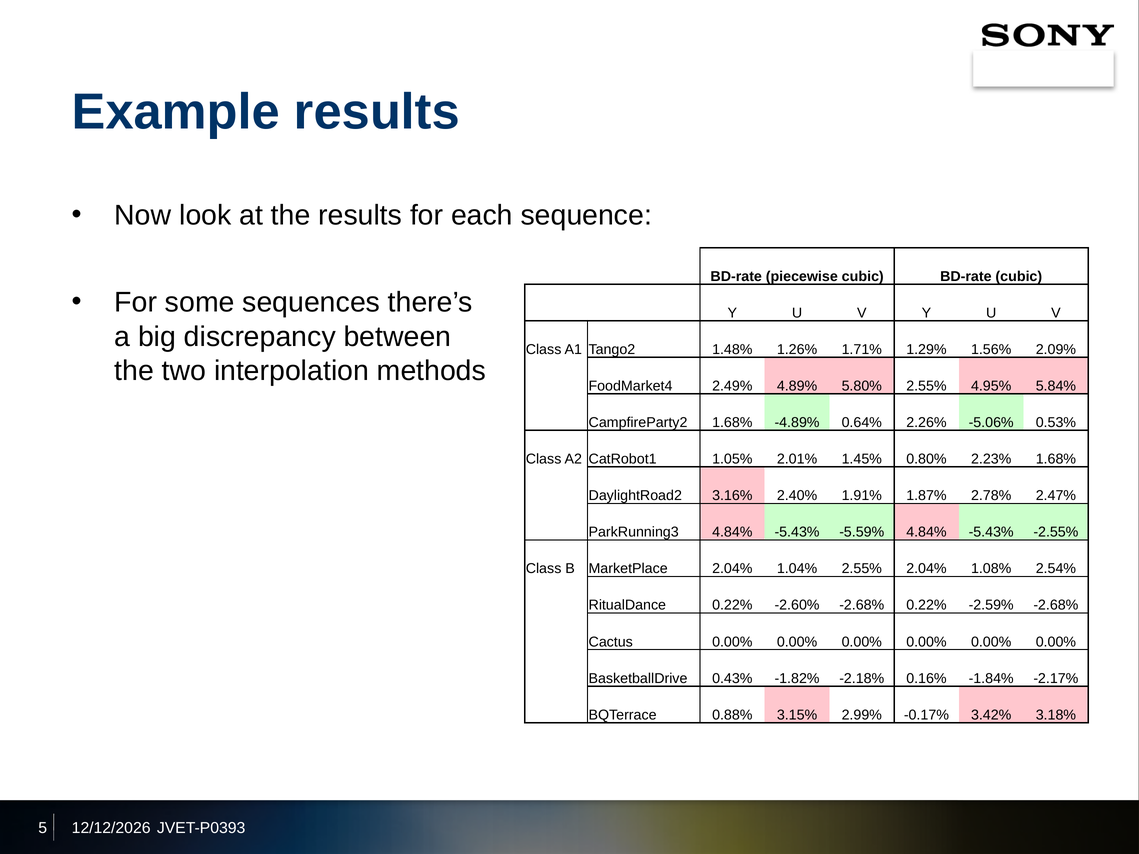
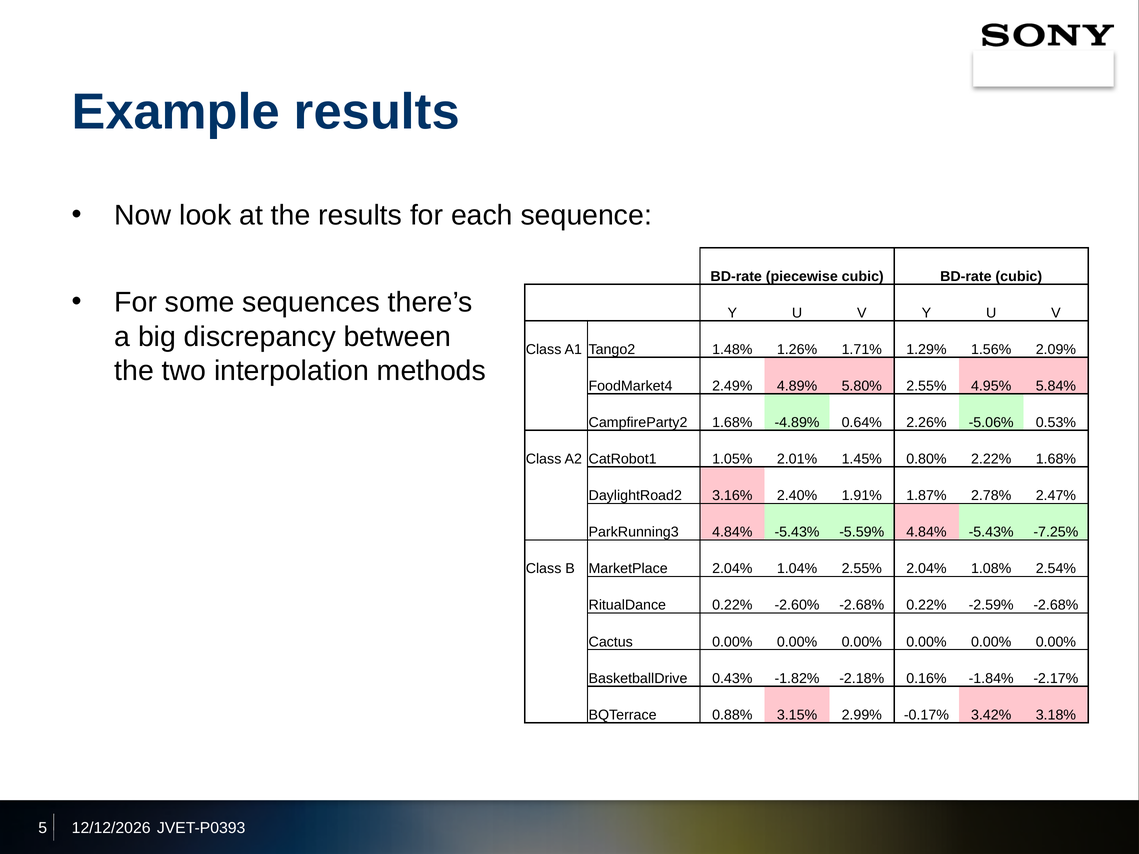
2.23%: 2.23% -> 2.22%
-2.55%: -2.55% -> -7.25%
